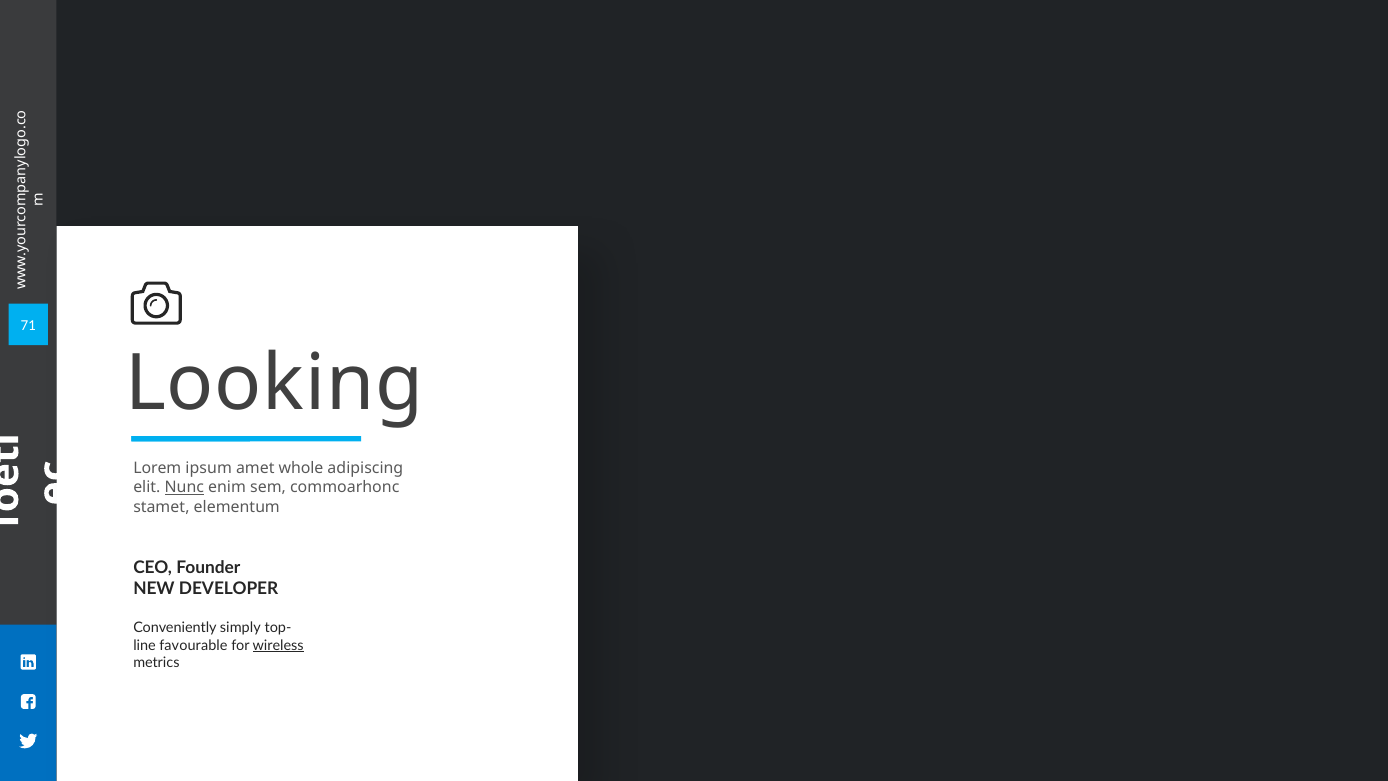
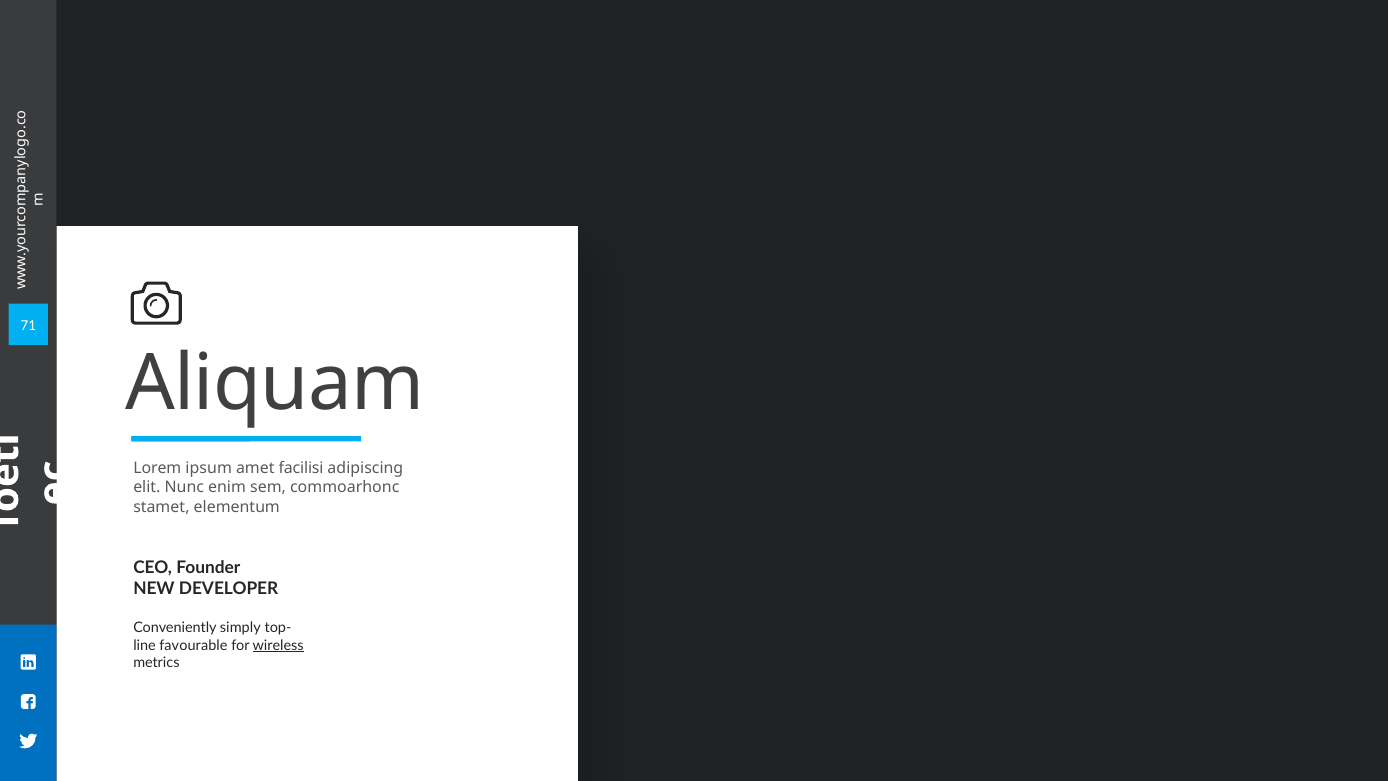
Looking: Looking -> Aliquam
whole: whole -> facilisi
Nunc underline: present -> none
